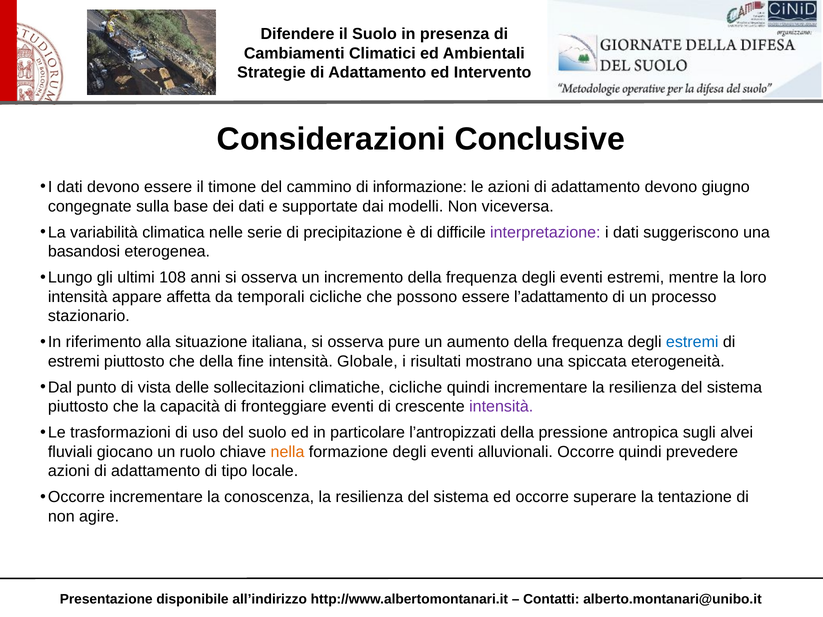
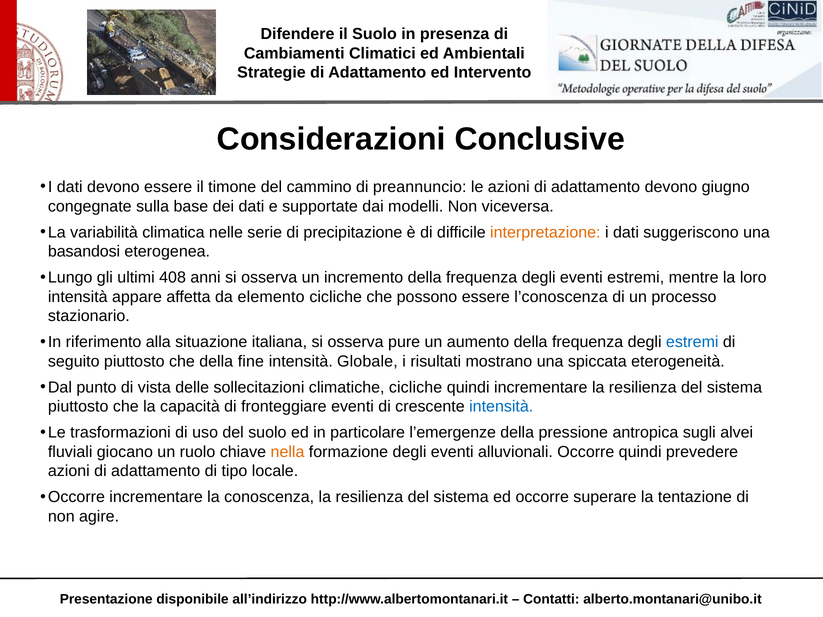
informazione: informazione -> preannuncio
interpretazione colour: purple -> orange
108: 108 -> 408
temporali: temporali -> elemento
l’adattamento: l’adattamento -> l’conoscenza
estremi at (74, 361): estremi -> seguito
intensità at (501, 407) colour: purple -> blue
l’antropizzati: l’antropizzati -> l’emergenze
